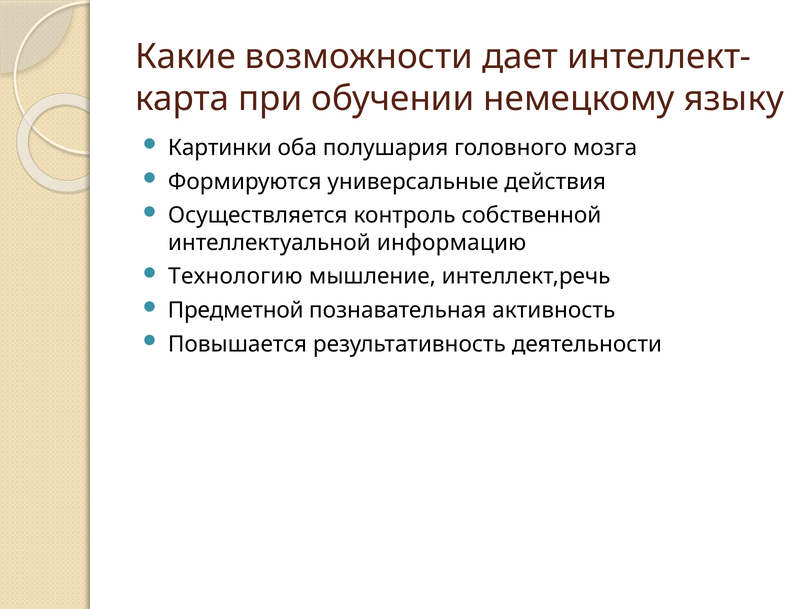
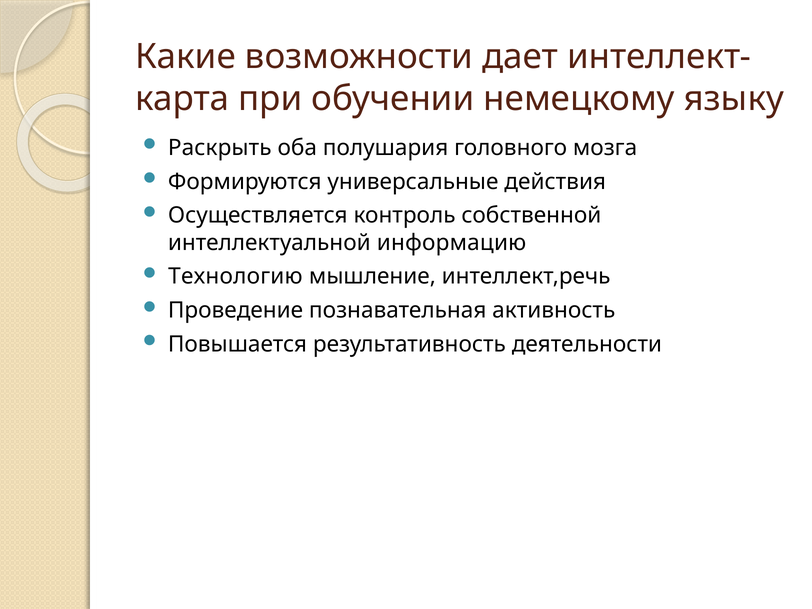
Картинки: Картинки -> Раскрыть
Предметной: Предметной -> Проведение
